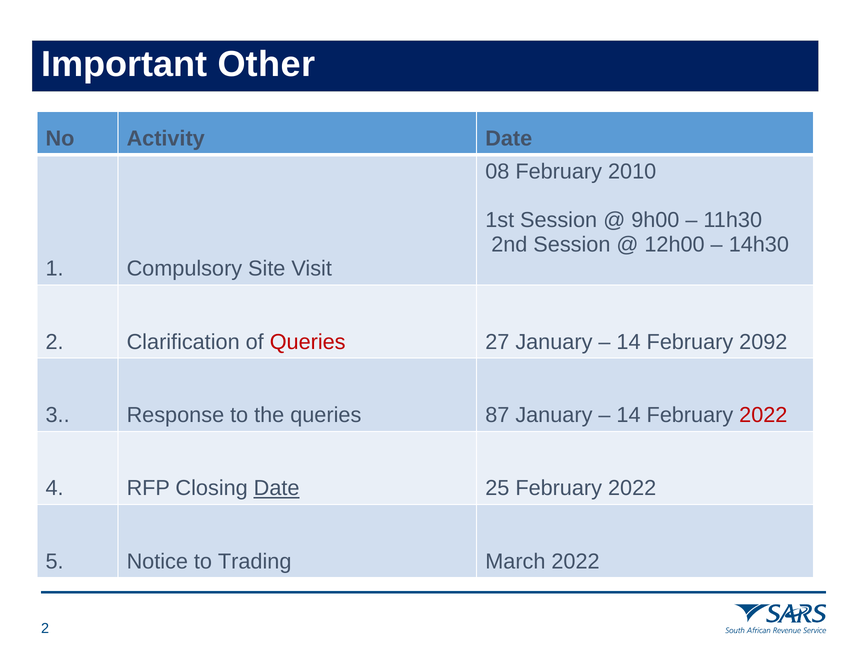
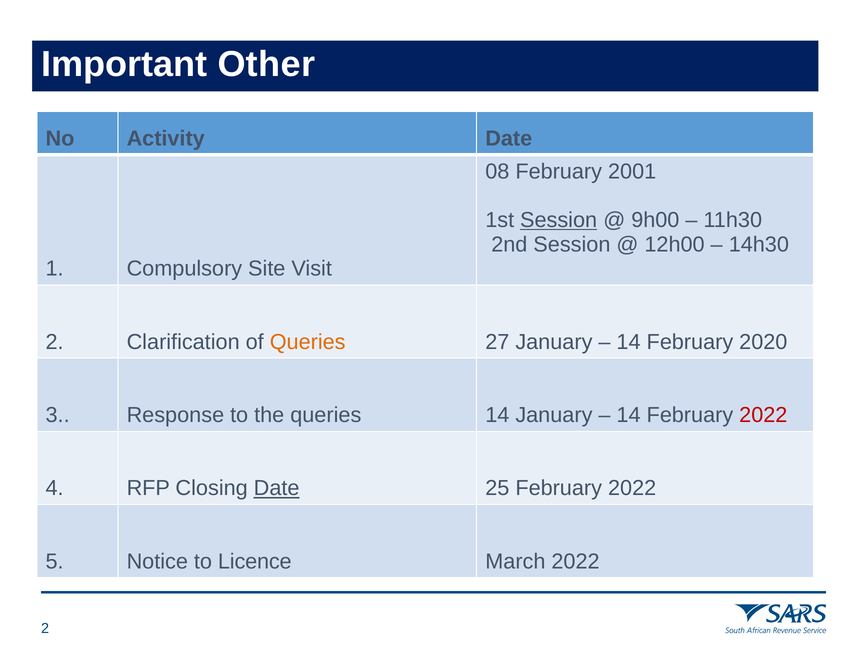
2010: 2010 -> 2001
Session at (559, 220) underline: none -> present
Queries at (308, 342) colour: red -> orange
2092: 2092 -> 2020
queries 87: 87 -> 14
Trading: Trading -> Licence
